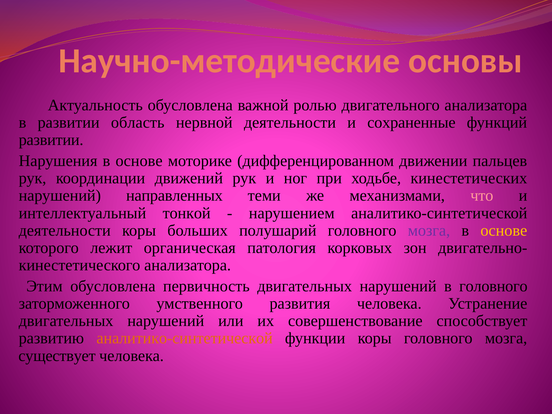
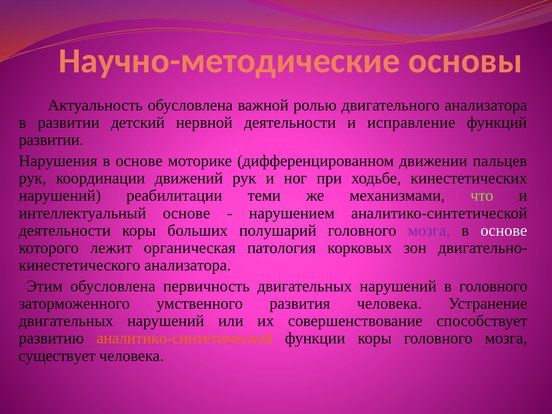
область: область -> детский
сохраненные: сохраненные -> исправление
направленных: направленных -> реабилитации
что colour: pink -> light green
интеллектуальный тонкой: тонкой -> основе
основе at (504, 230) colour: yellow -> white
